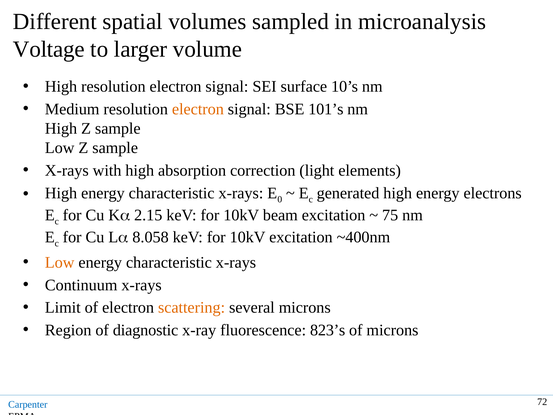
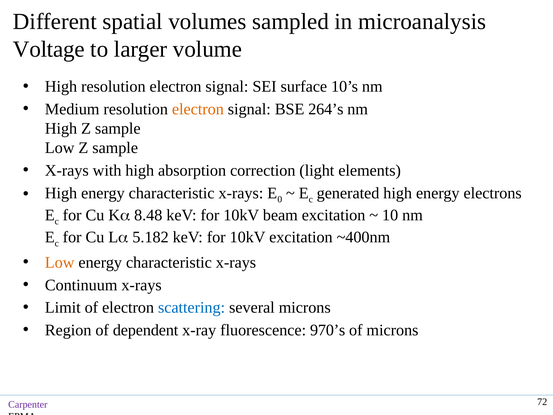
101’s: 101’s -> 264’s
2.15: 2.15 -> 8.48
75: 75 -> 10
8.058: 8.058 -> 5.182
scattering colour: orange -> blue
diagnostic: diagnostic -> dependent
823’s: 823’s -> 970’s
Carpenter colour: blue -> purple
